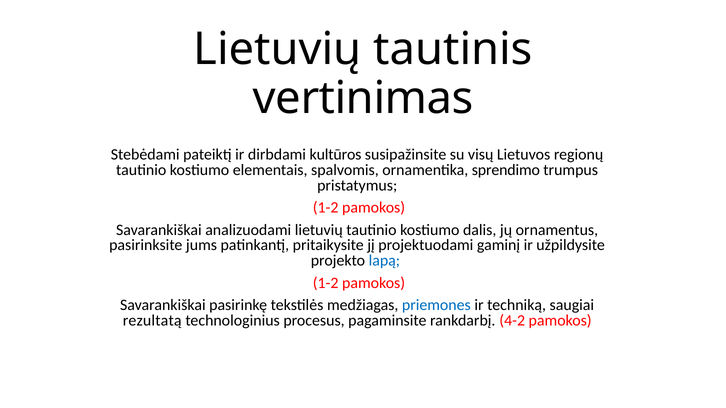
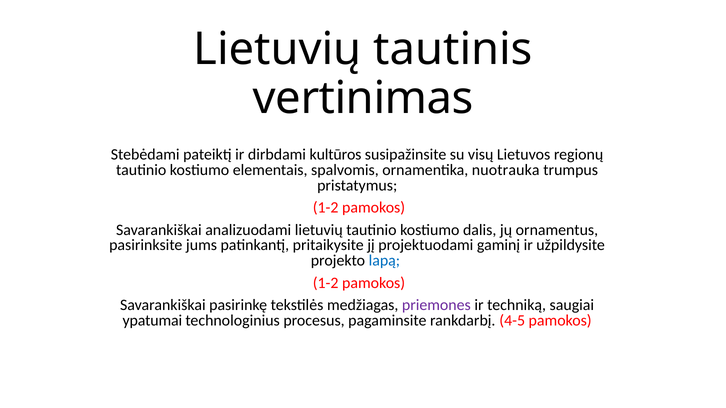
sprendimo: sprendimo -> nuotrauka
priemones colour: blue -> purple
rezultatą: rezultatą -> ypatumai
4-2: 4-2 -> 4-5
